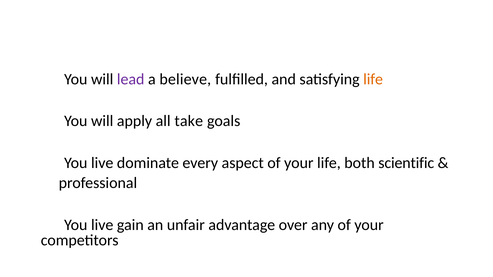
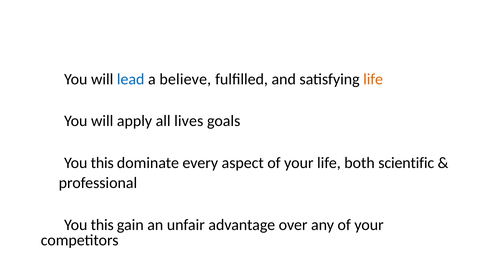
lead colour: purple -> blue
take: take -> lives
live at (102, 163): live -> this
live at (102, 225): live -> this
